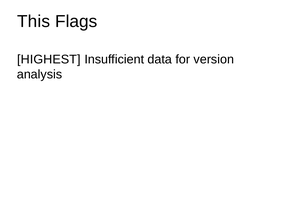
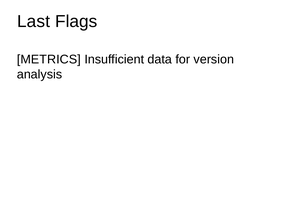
This: This -> Last
HIGHEST: HIGHEST -> METRICS
